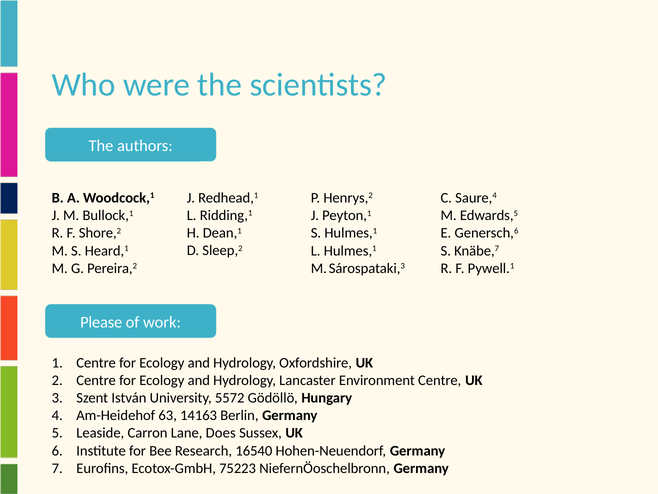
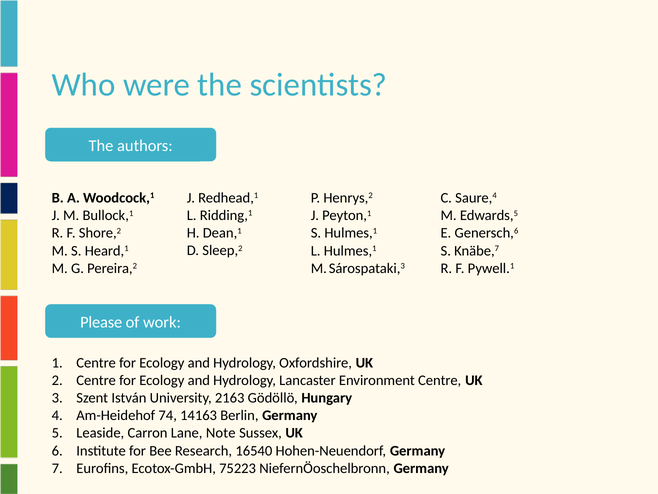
5572: 5572 -> 2163
63: 63 -> 74
Does: Does -> Note
